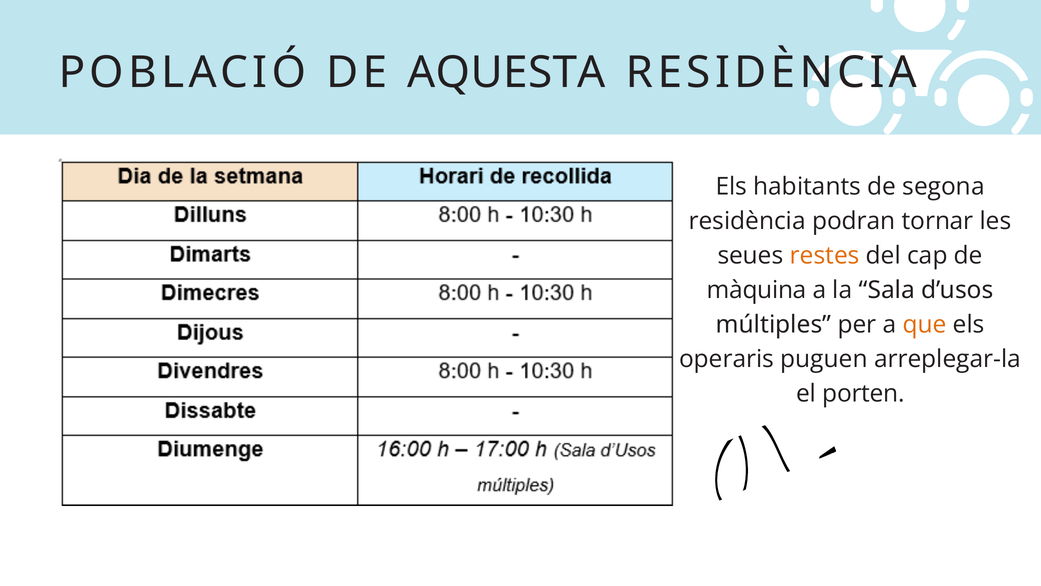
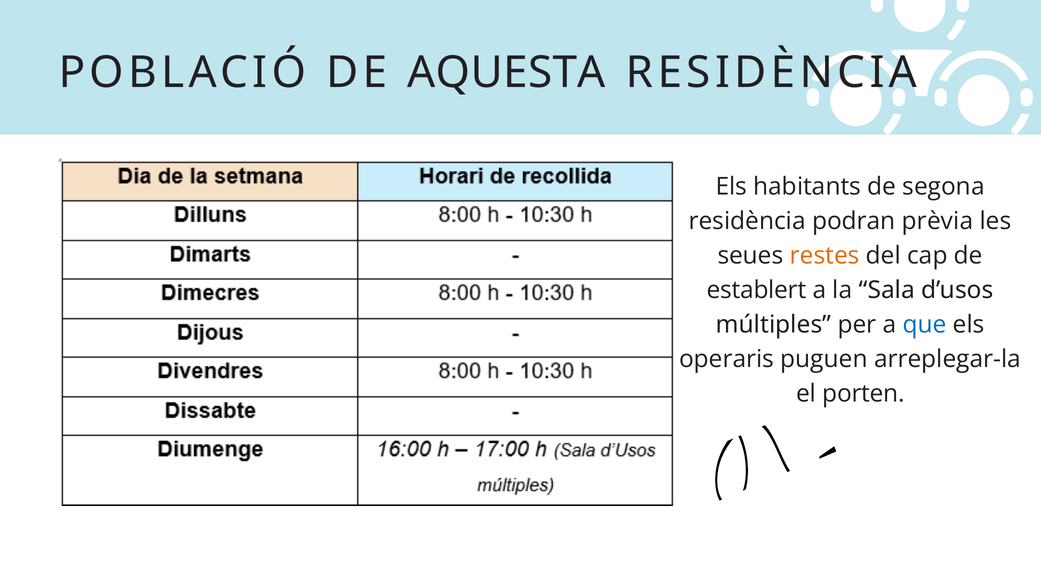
tornar: tornar -> prèvia
màquina: màquina -> establert
que colour: orange -> blue
